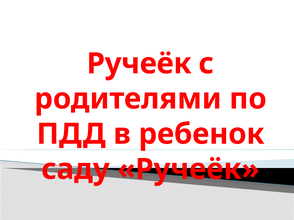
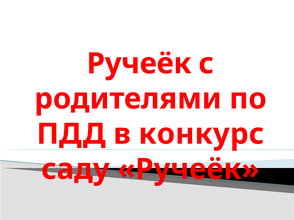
ребенок: ребенок -> конкурс
